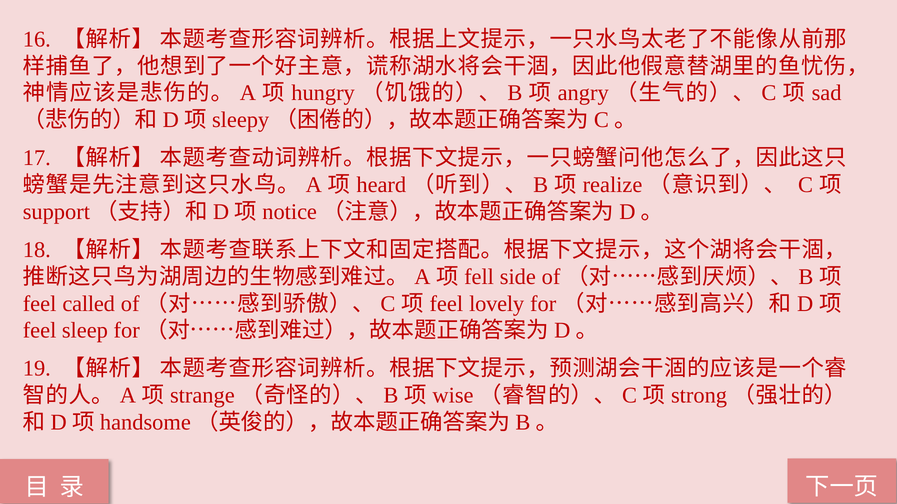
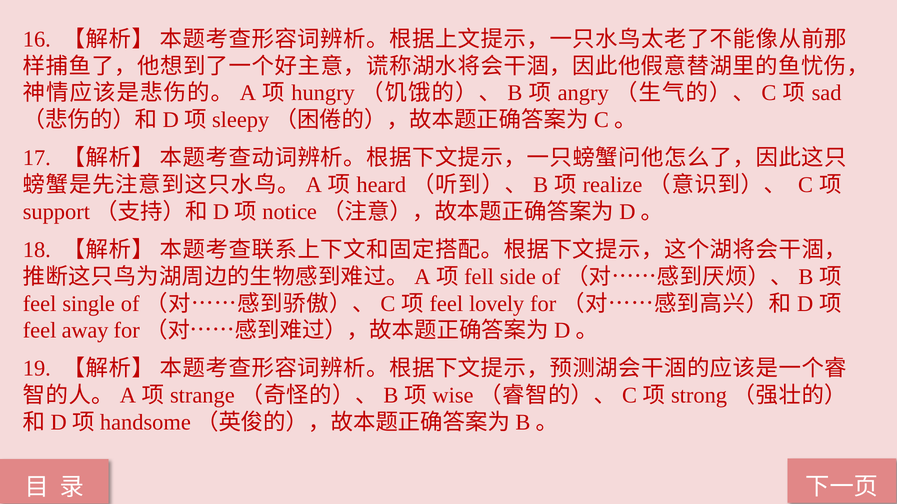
called: called -> single
sleep: sleep -> away
